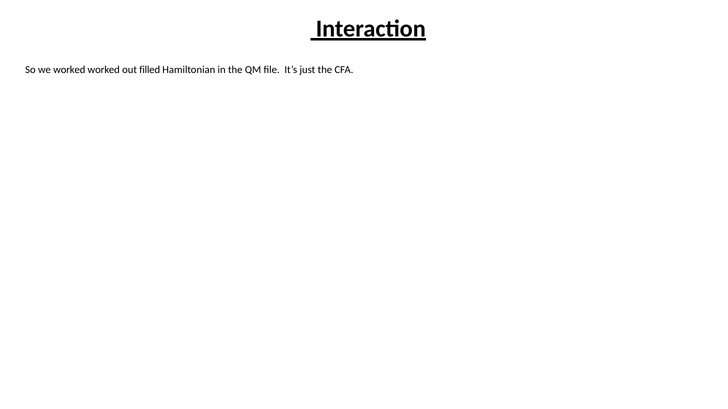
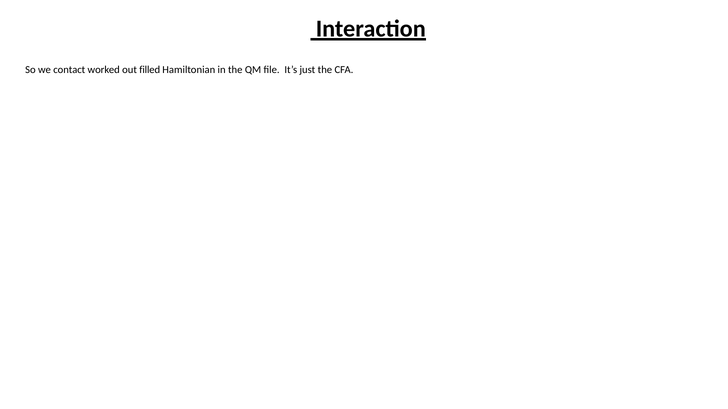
we worked: worked -> contact
